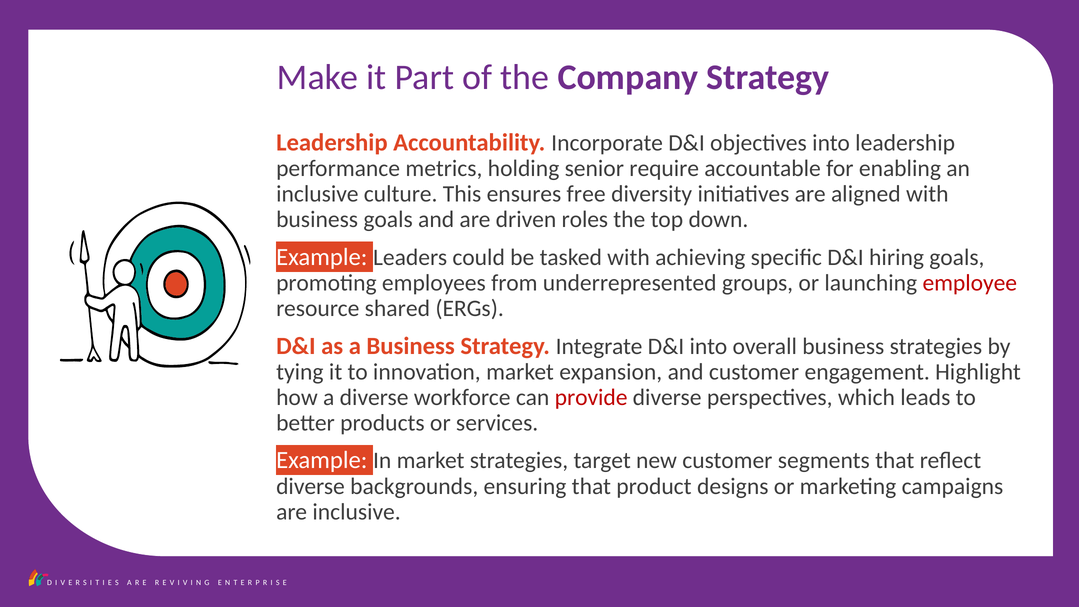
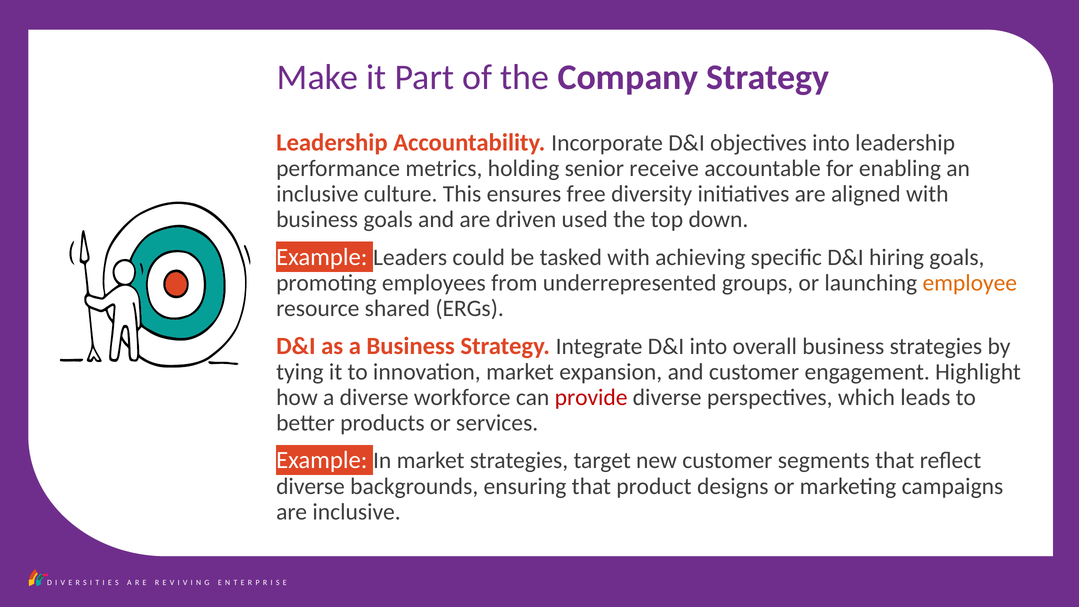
require: require -> receive
roles: roles -> used
employee colour: red -> orange
